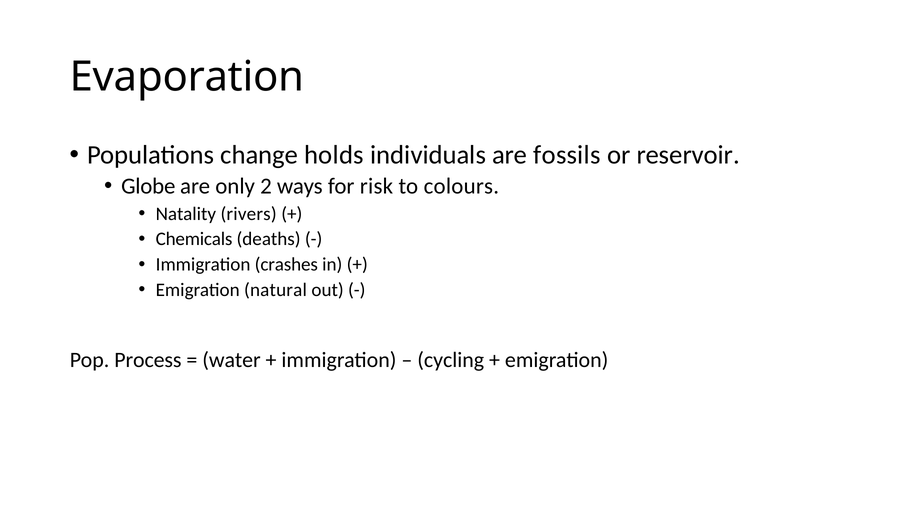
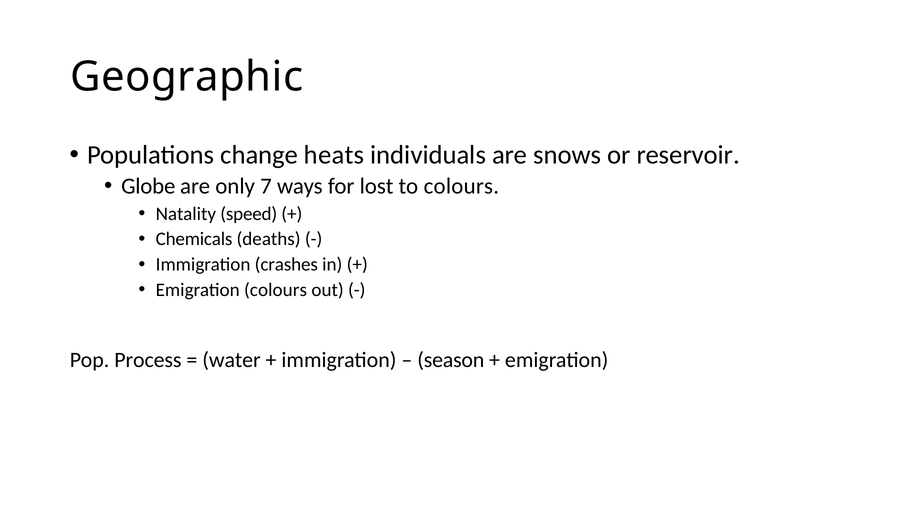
Evaporation: Evaporation -> Geographic
holds: holds -> heats
fossils: fossils -> snows
2: 2 -> 7
risk: risk -> lost
rivers: rivers -> speed
Emigration natural: natural -> colours
cycling: cycling -> season
